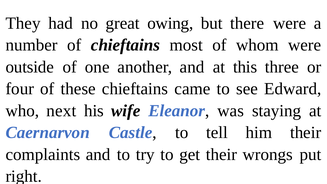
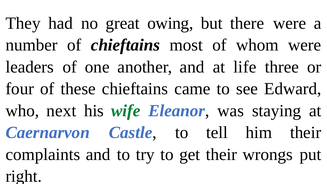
outside: outside -> leaders
this: this -> life
wife colour: black -> green
